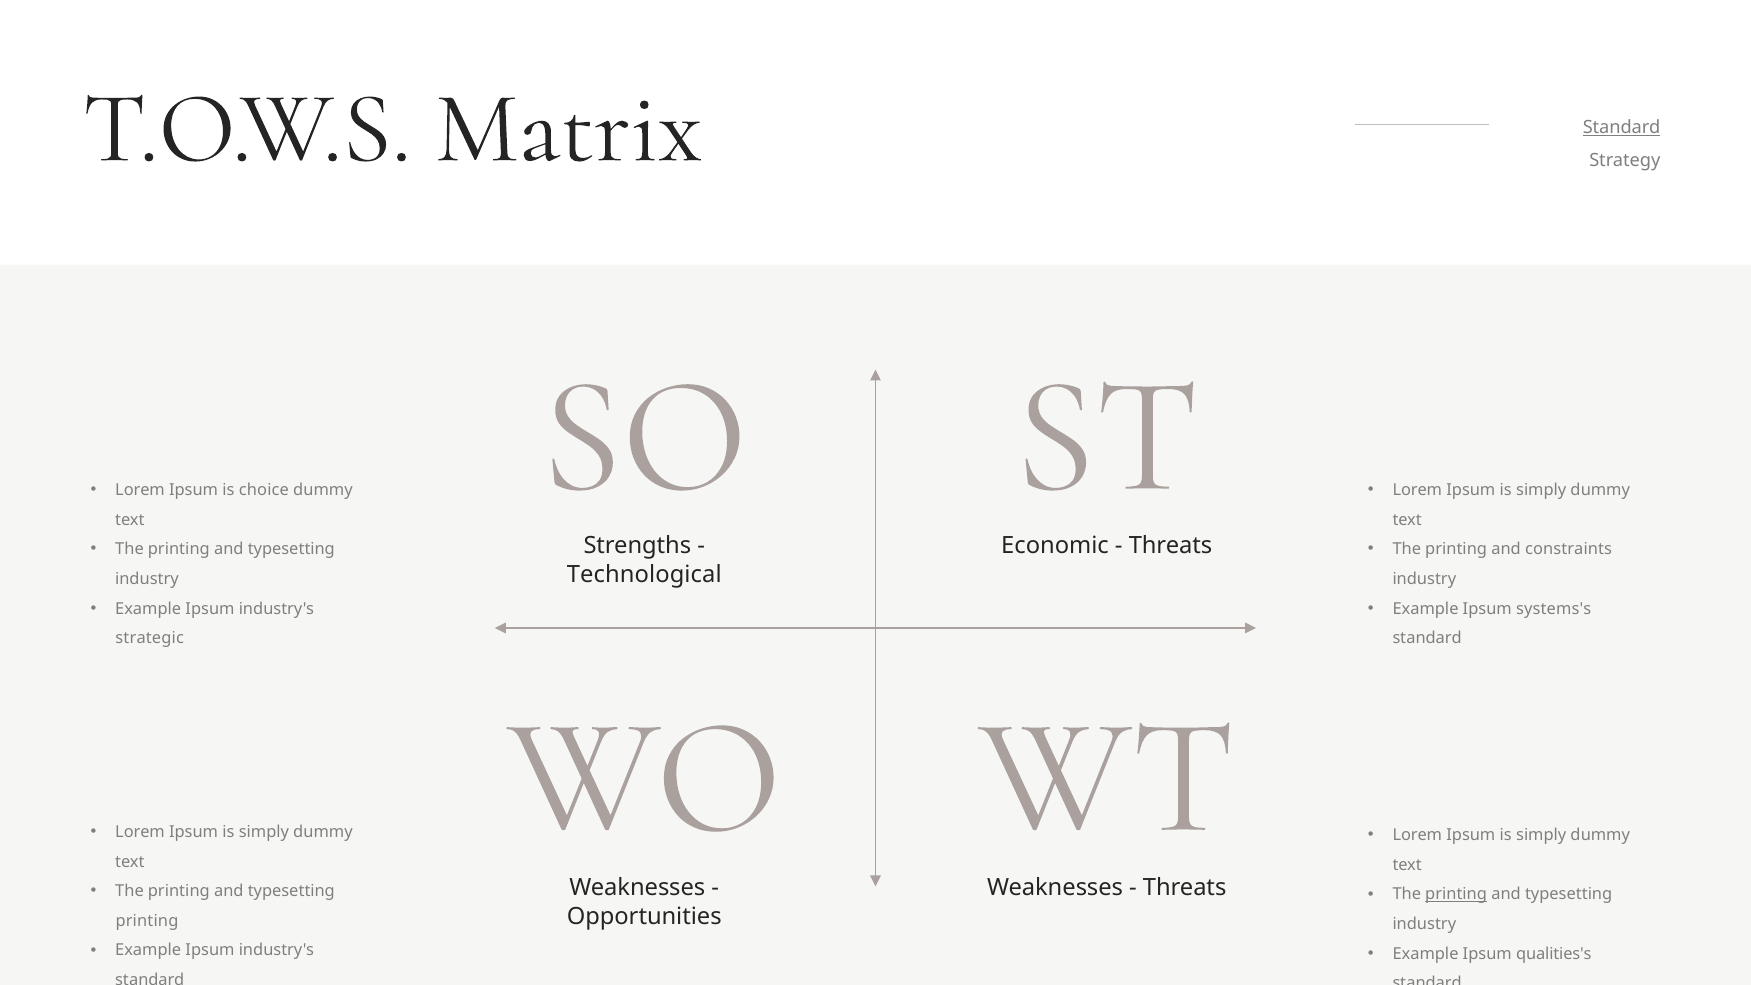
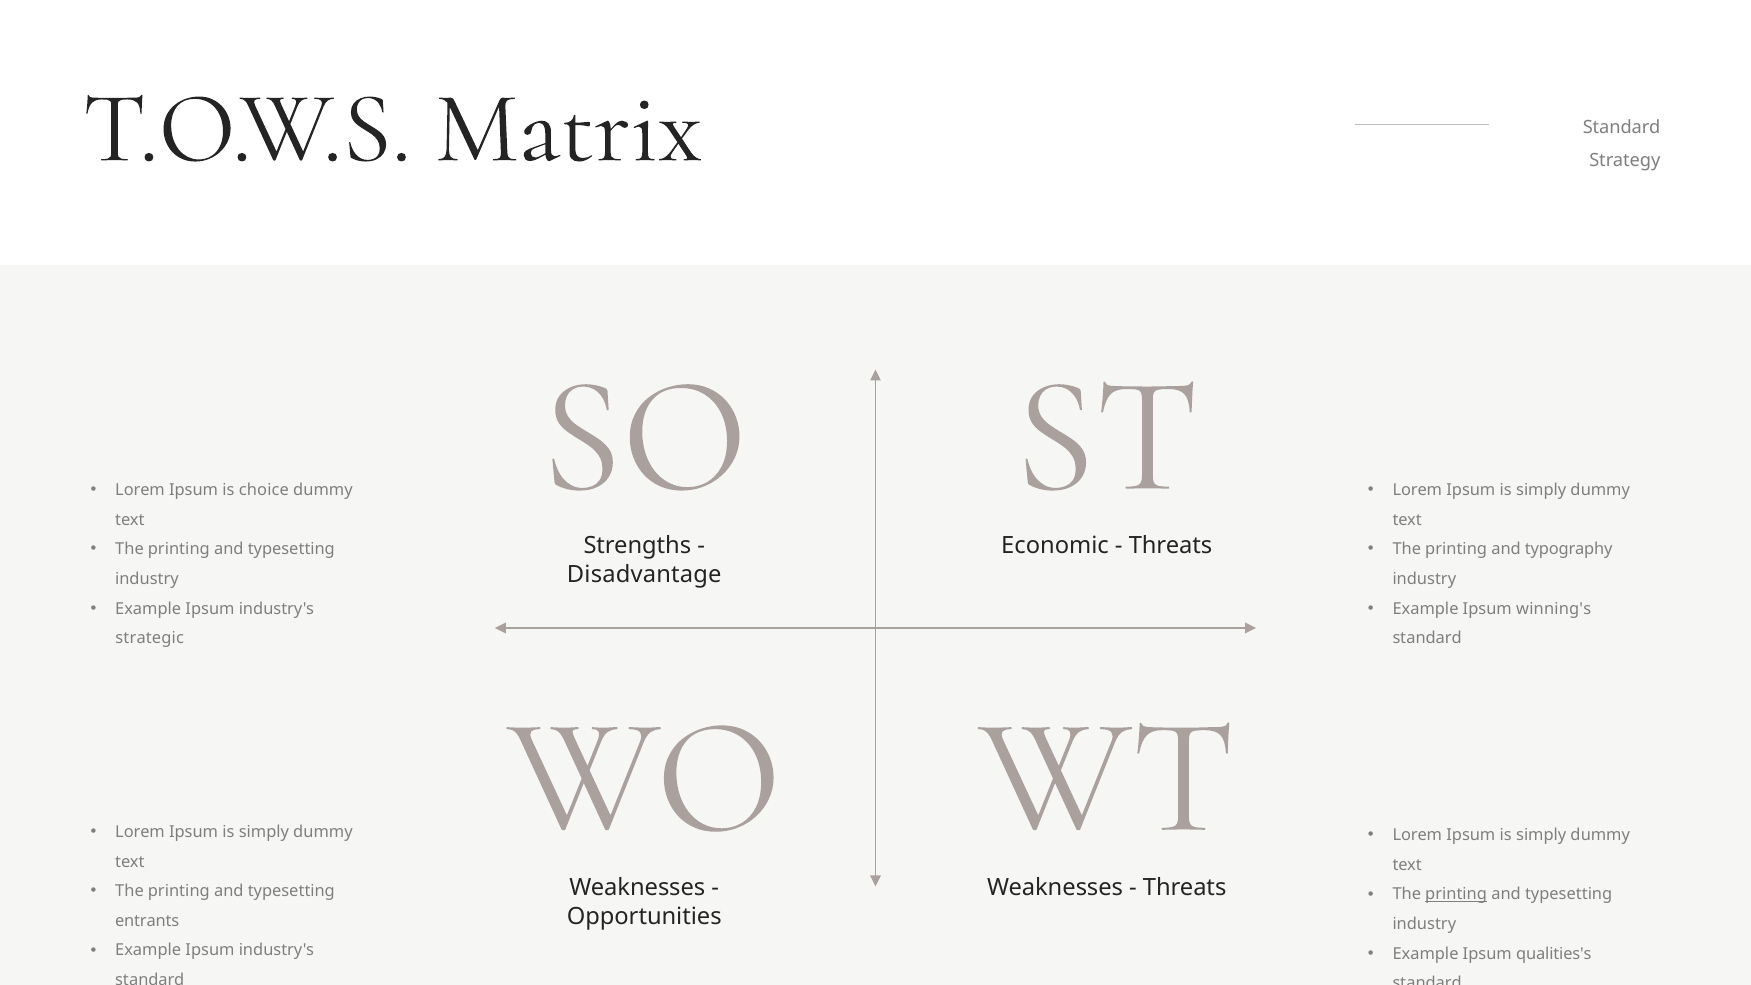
Standard at (1622, 127) underline: present -> none
constraints: constraints -> typography
Technological: Technological -> Disadvantage
systems's: systems's -> winning's
printing at (147, 921): printing -> entrants
